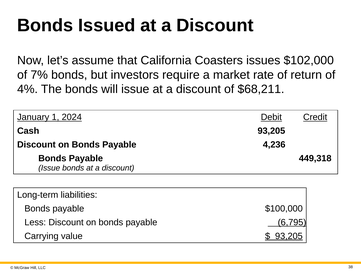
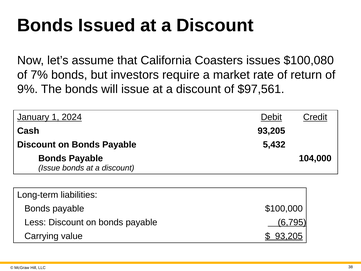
$102,000: $102,000 -> $100,080
4%: 4% -> 9%
$68,211: $68,211 -> $97,561
4,236: 4,236 -> 5,432
449,318: 449,318 -> 104,000
